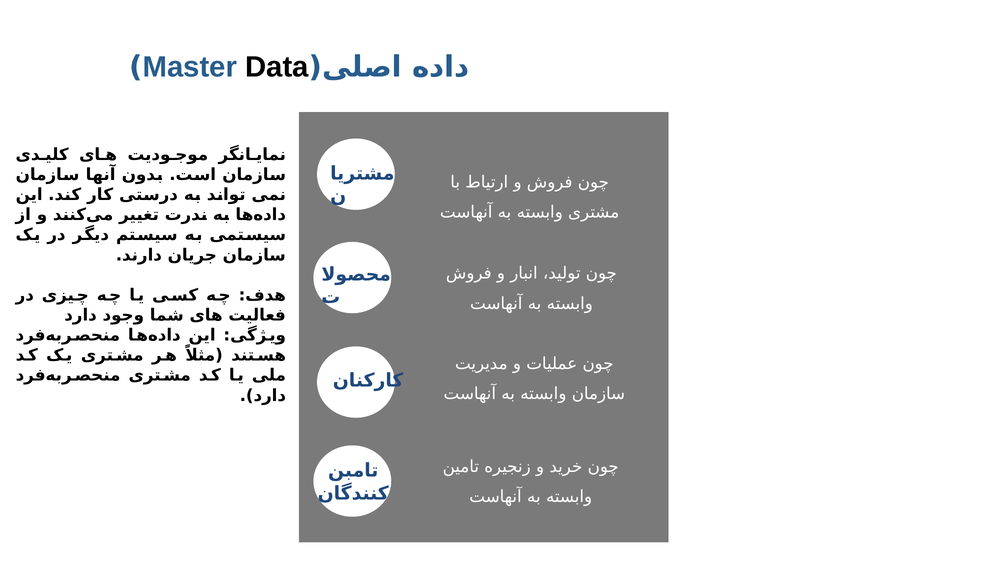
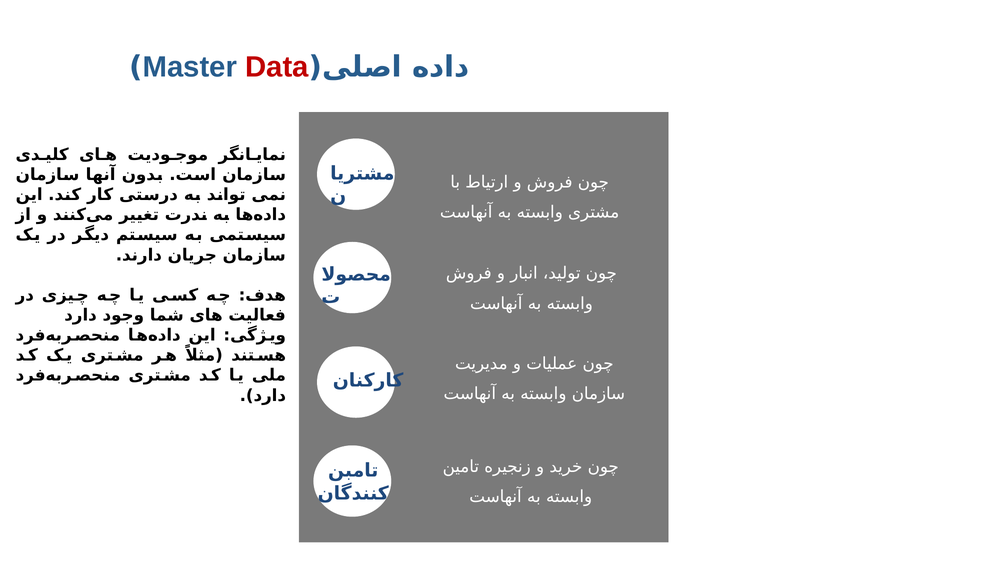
Data colour: black -> red
